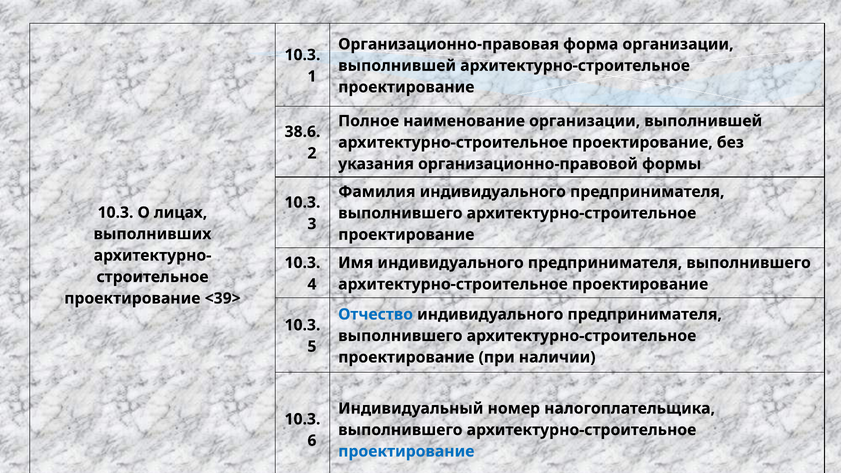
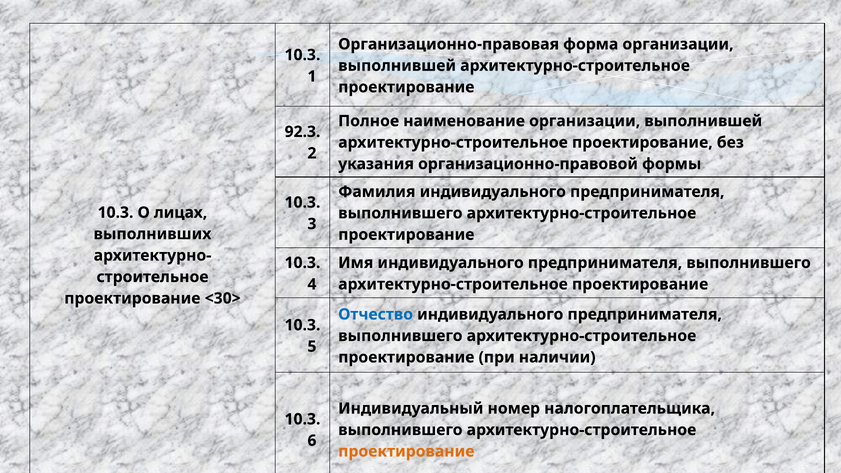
38.6: 38.6 -> 92.3
<39>: <39> -> <30>
проектирование at (406, 451) colour: blue -> orange
